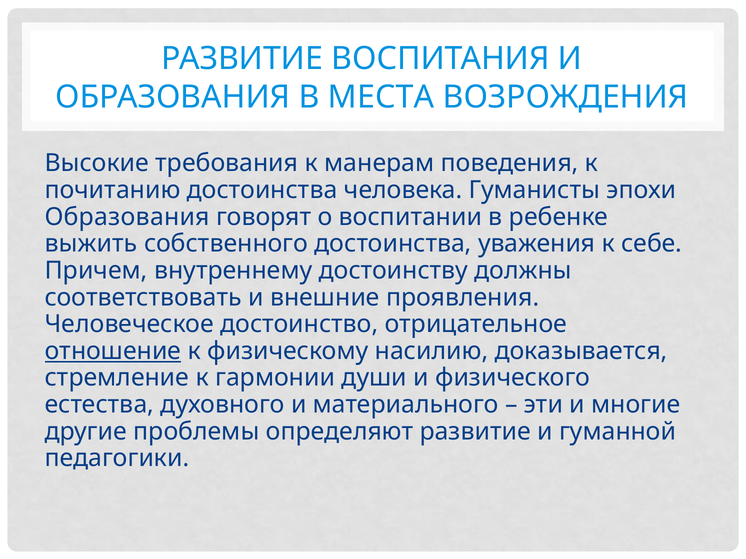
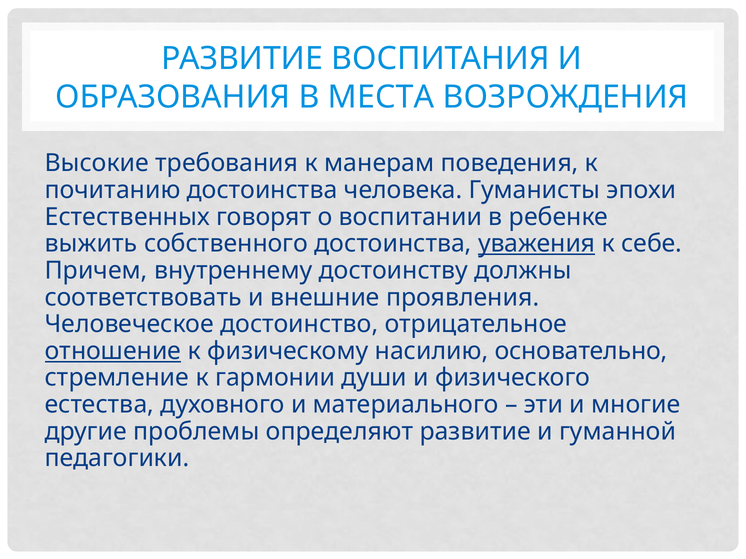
Образования at (127, 217): Образования -> Естественных
уважения underline: none -> present
доказывается: доказывается -> основательно
